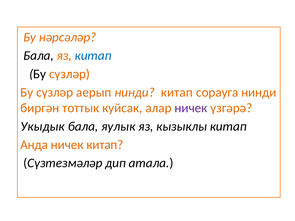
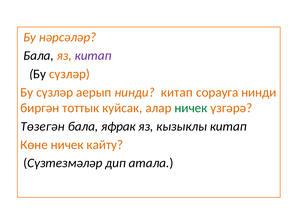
китап at (93, 56) colour: blue -> purple
ничек at (191, 108) colour: purple -> green
Укыдык: Укыдык -> Төзегән
яулык: яулык -> яфрак
Анда: Анда -> Көне
ничек китап: китап -> кайту
